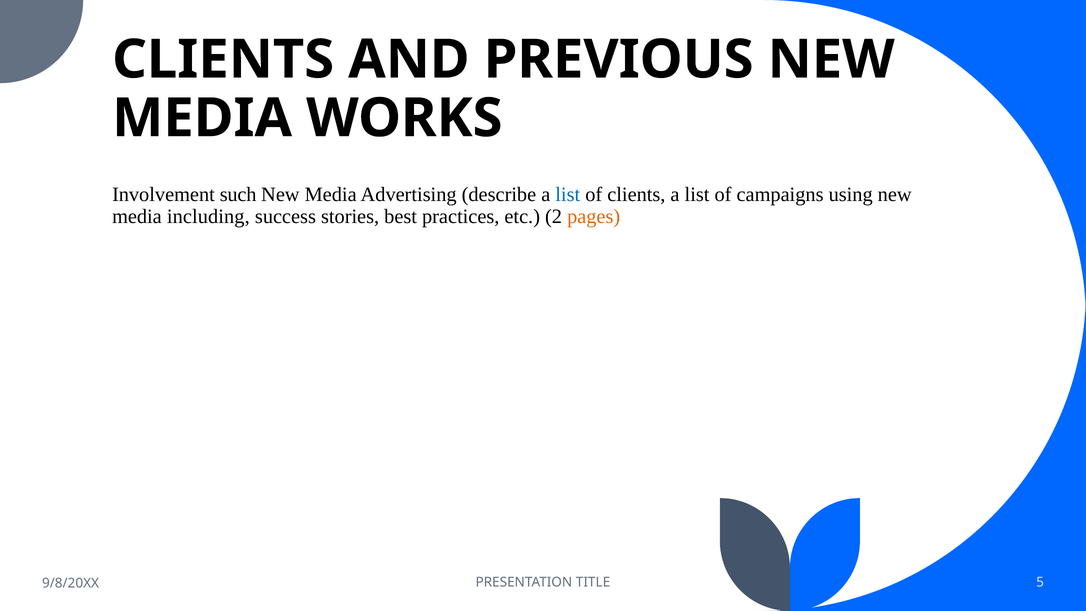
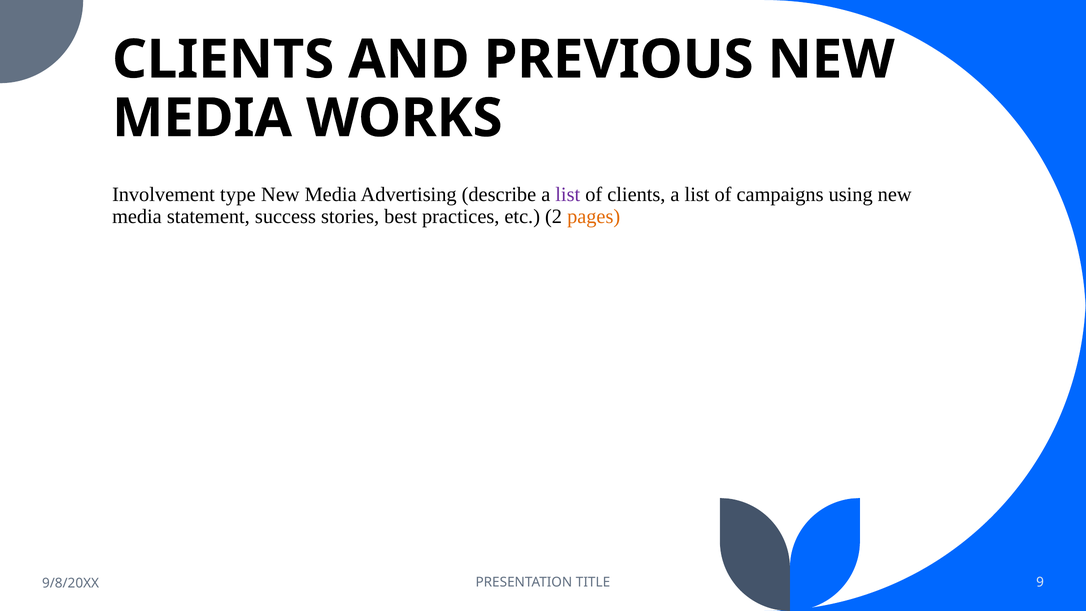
such: such -> type
list at (568, 195) colour: blue -> purple
including: including -> statement
5: 5 -> 9
